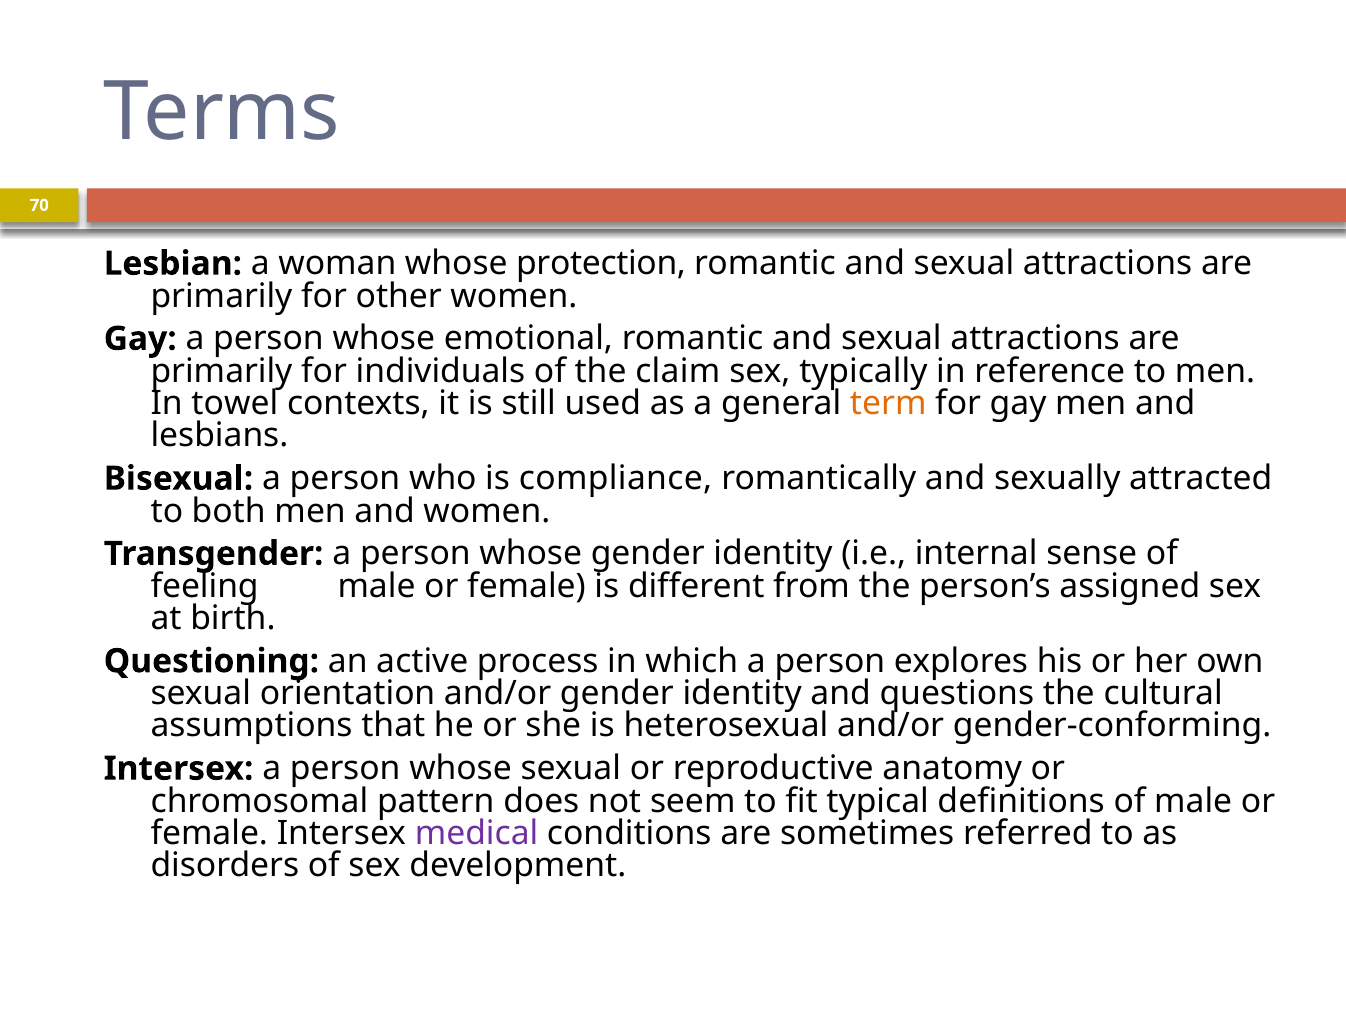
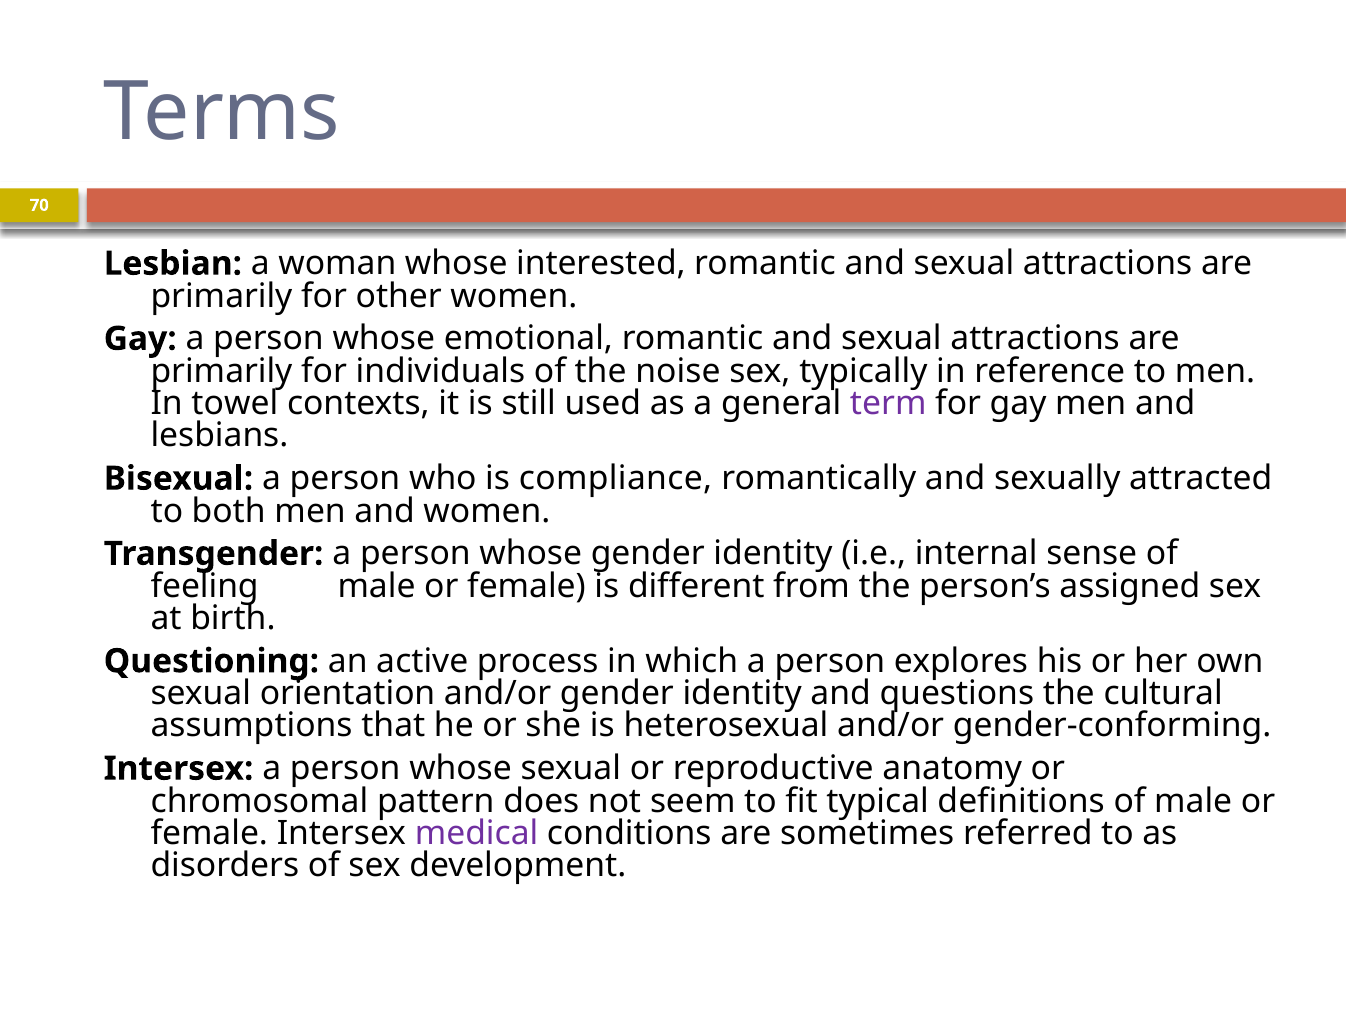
protection: protection -> interested
claim: claim -> noise
term colour: orange -> purple
